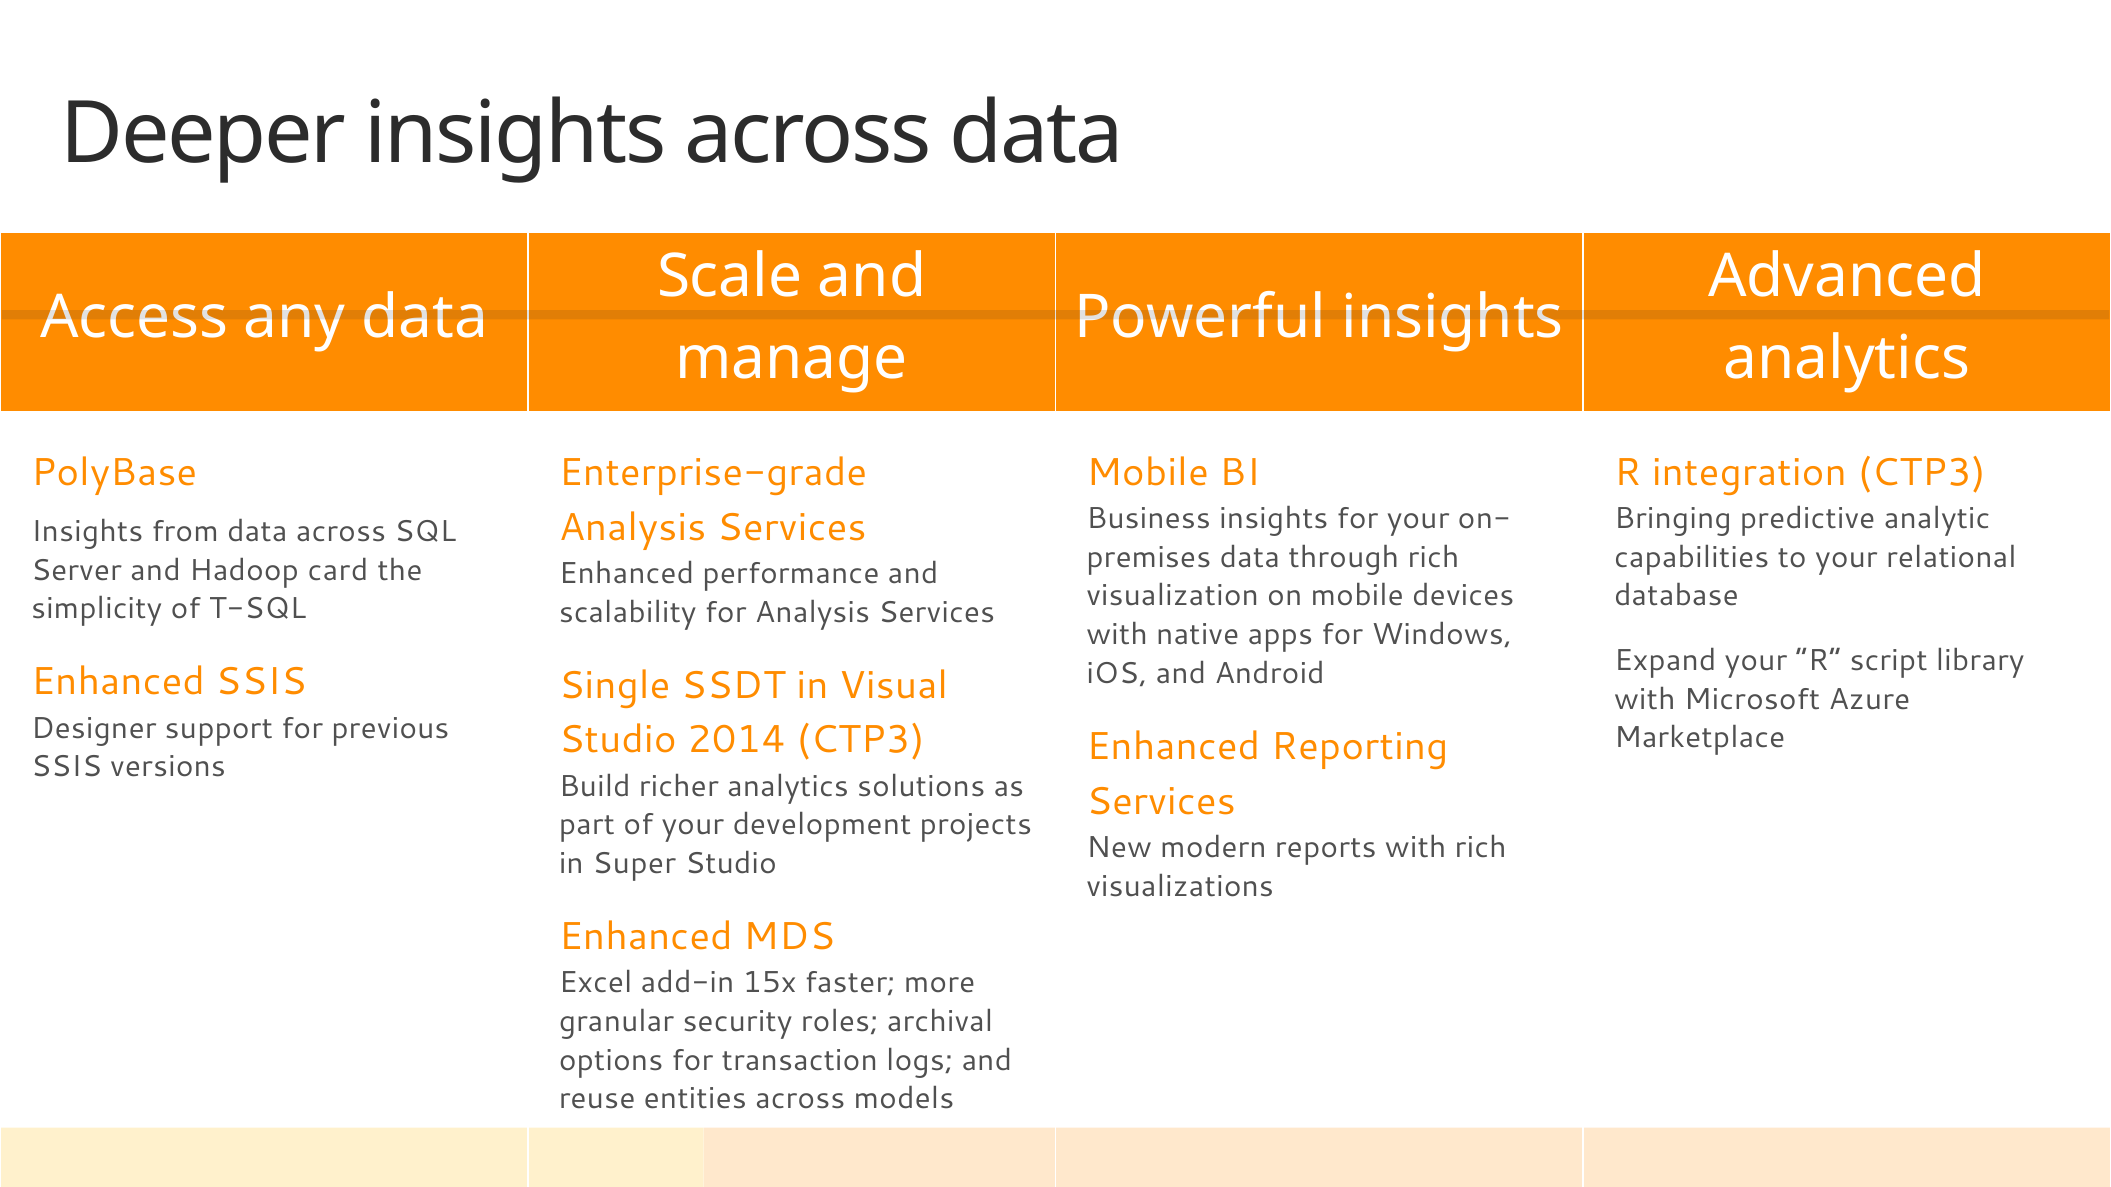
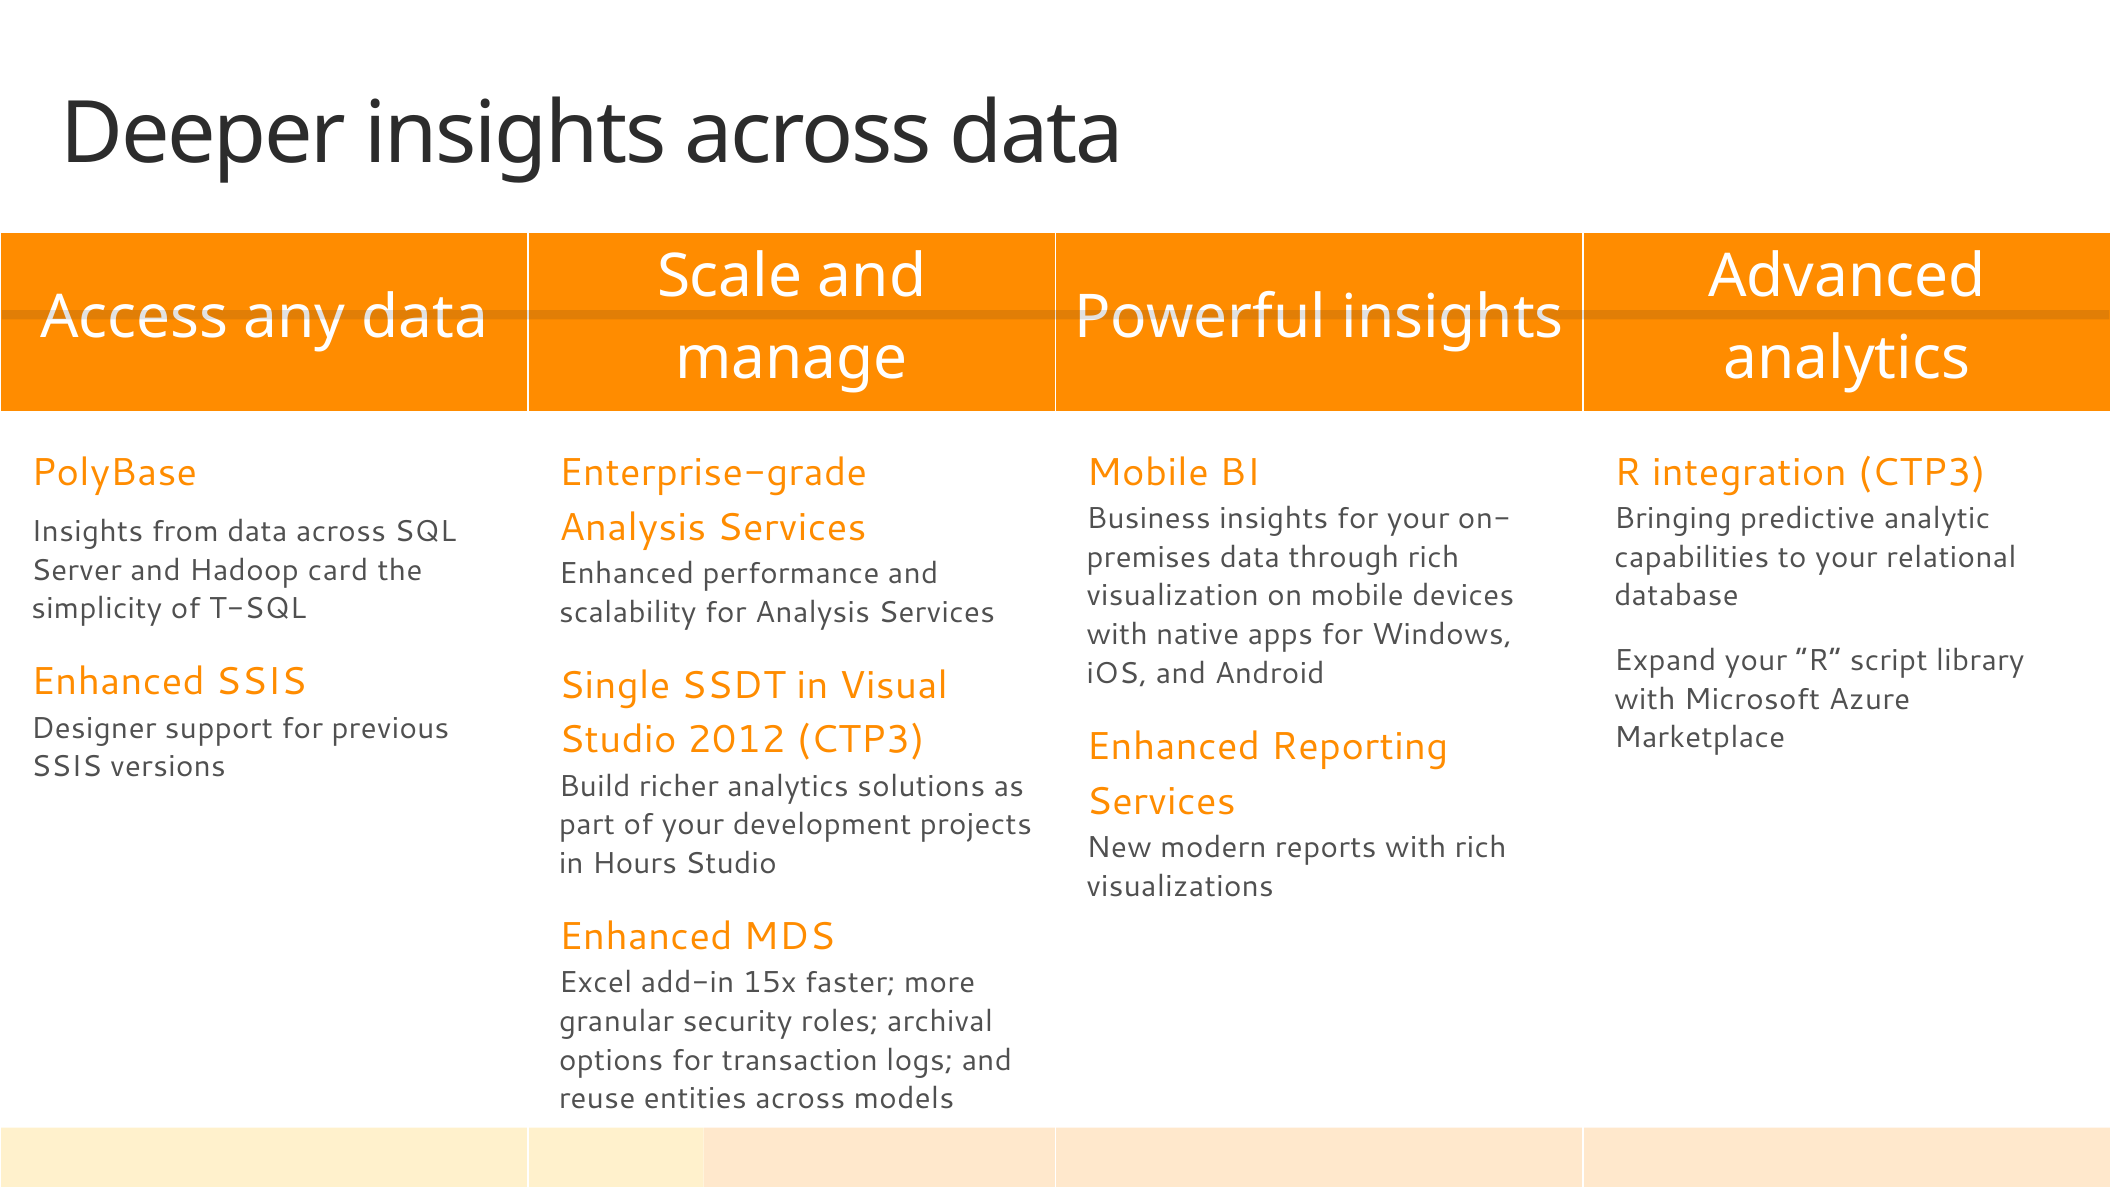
2014: 2014 -> 2012
Super: Super -> Hours
